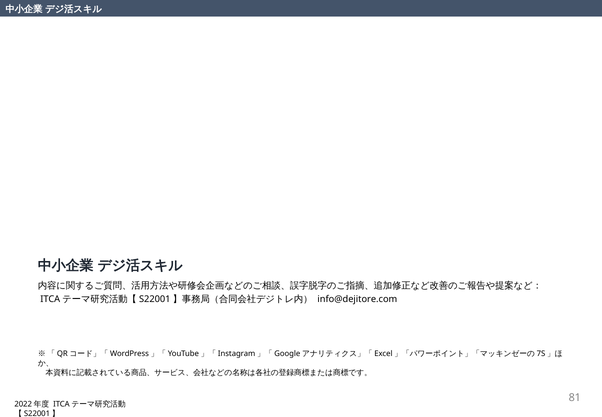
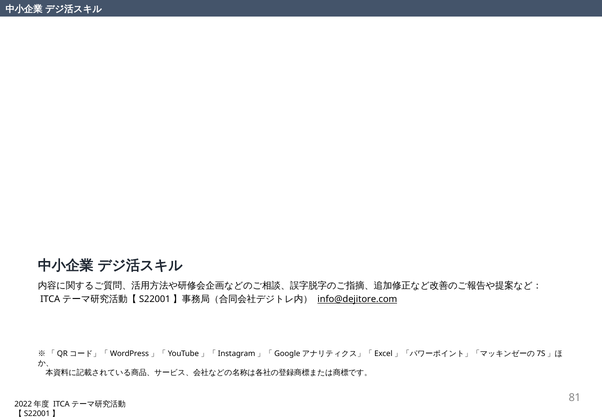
info@dejitore.com underline: none -> present
